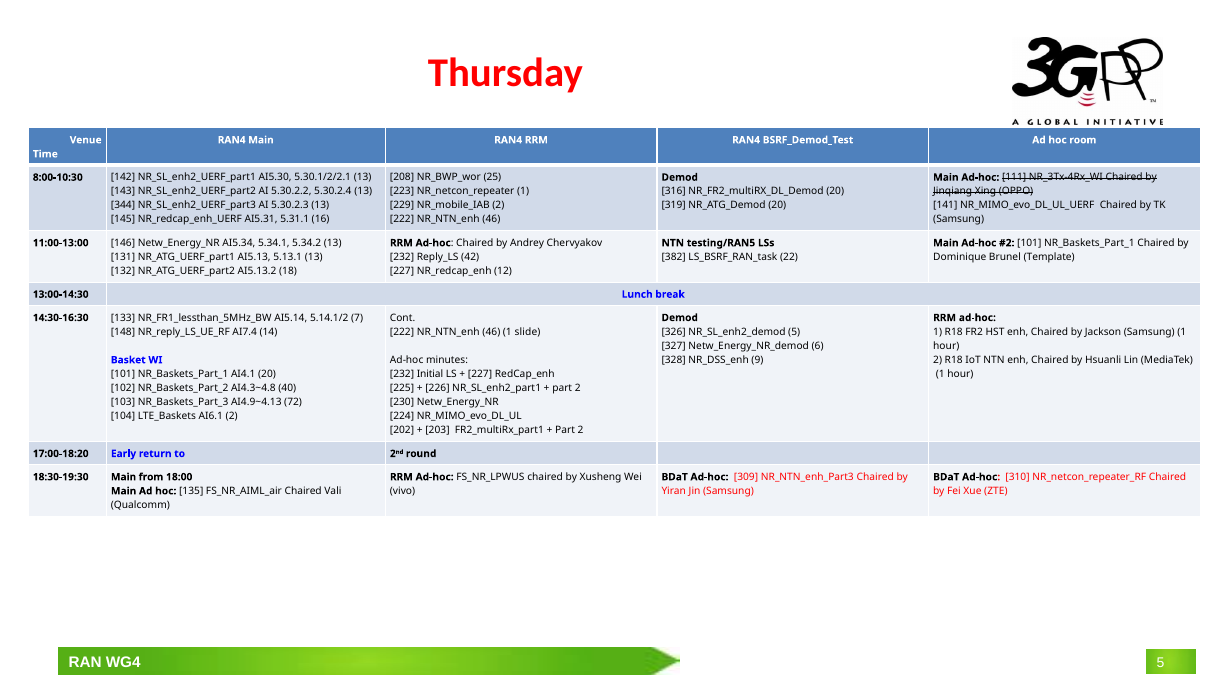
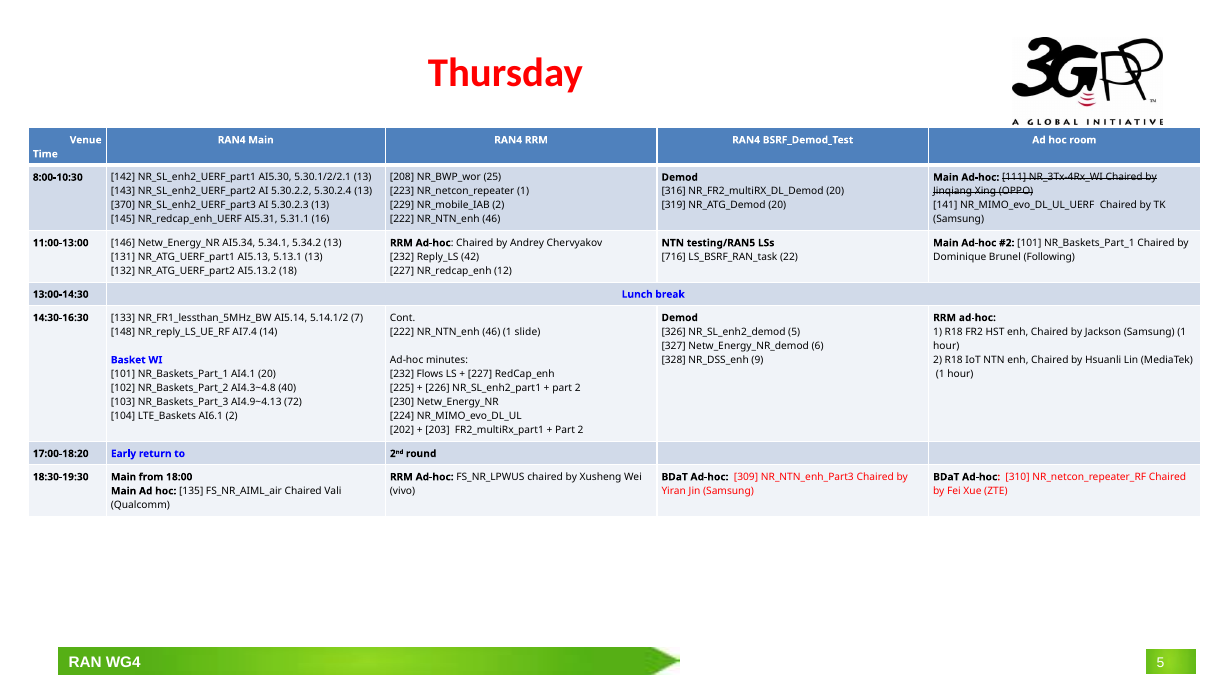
344: 344 -> 370
382: 382 -> 716
Template: Template -> Following
Initial: Initial -> Flows
